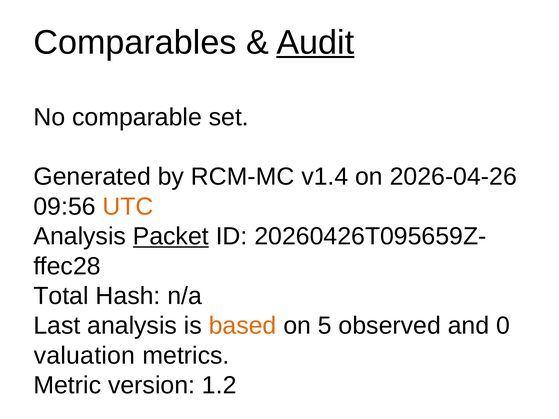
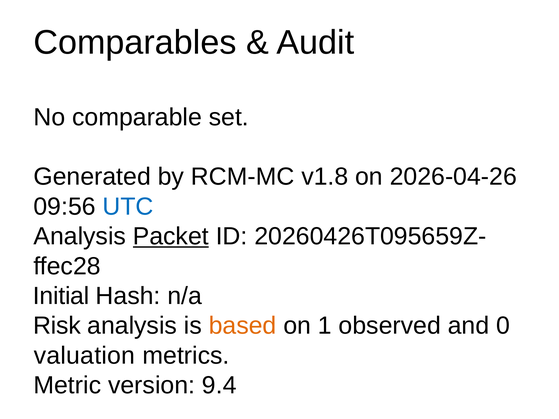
Audit underline: present -> none
v1.4: v1.4 -> v1.8
UTC colour: orange -> blue
Total: Total -> Initial
Last: Last -> Risk
5: 5 -> 1
1.2: 1.2 -> 9.4
